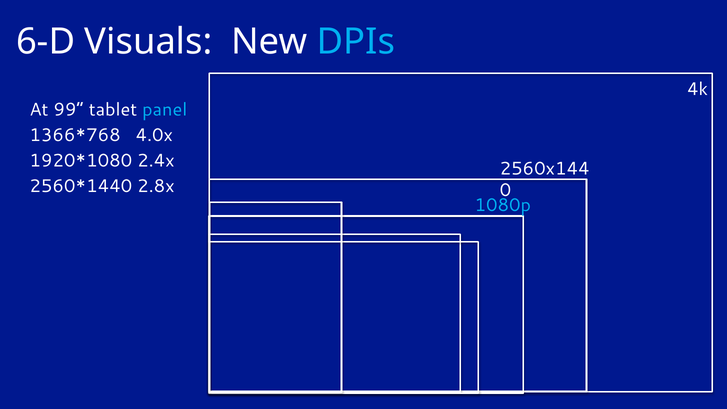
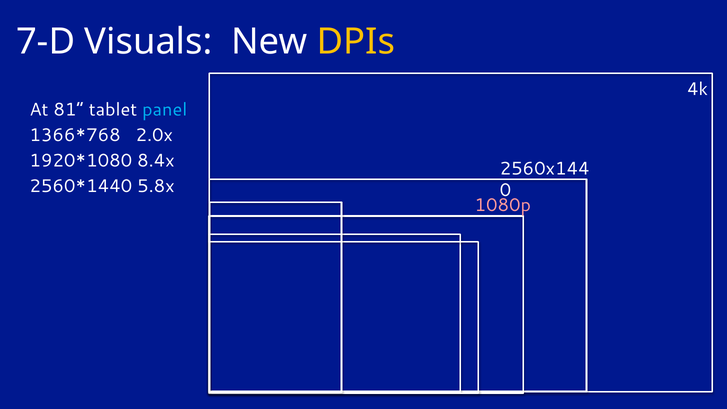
6-D: 6-D -> 7-D
DPIs colour: light blue -> yellow
99: 99 -> 81
4.0x: 4.0x -> 2.0x
2.4x: 2.4x -> 8.4x
2.8x: 2.8x -> 5.8x
1080p colour: light blue -> pink
